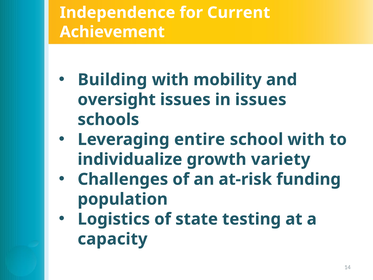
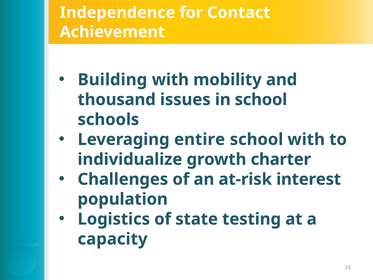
Current: Current -> Contact
oversight: oversight -> thousand
in issues: issues -> school
variety: variety -> charter
funding: funding -> interest
